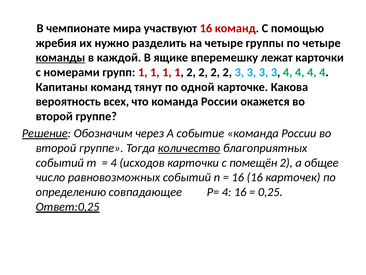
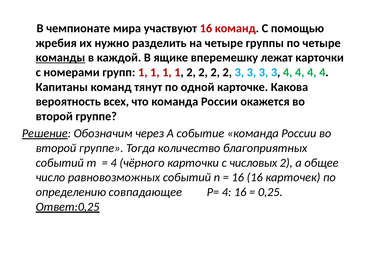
количество underline: present -> none
исходов: исходов -> чёрного
помещён: помещён -> числовых
